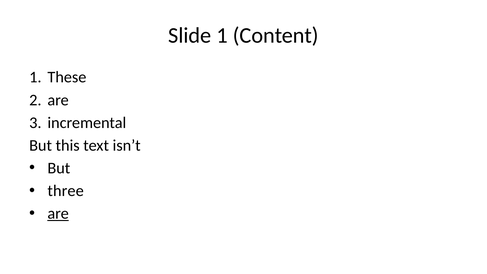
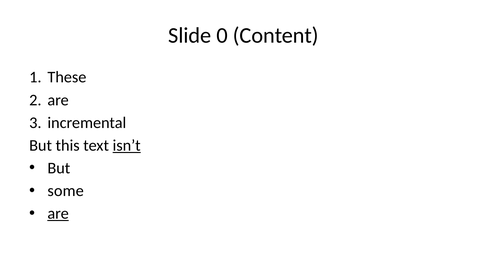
Slide 1: 1 -> 0
isn’t underline: none -> present
three: three -> some
